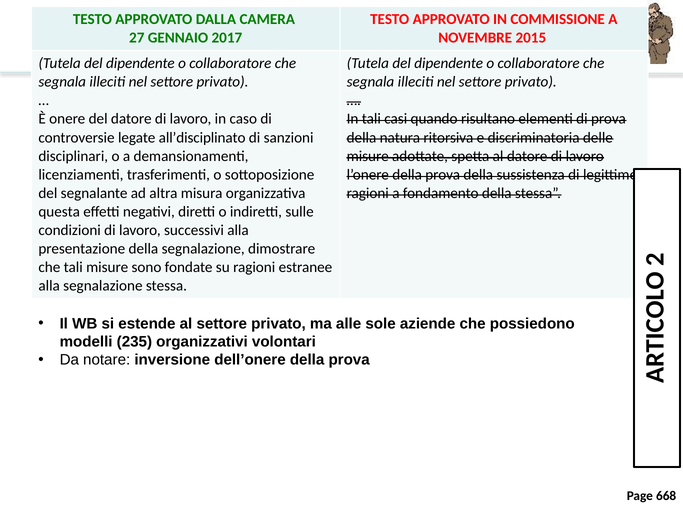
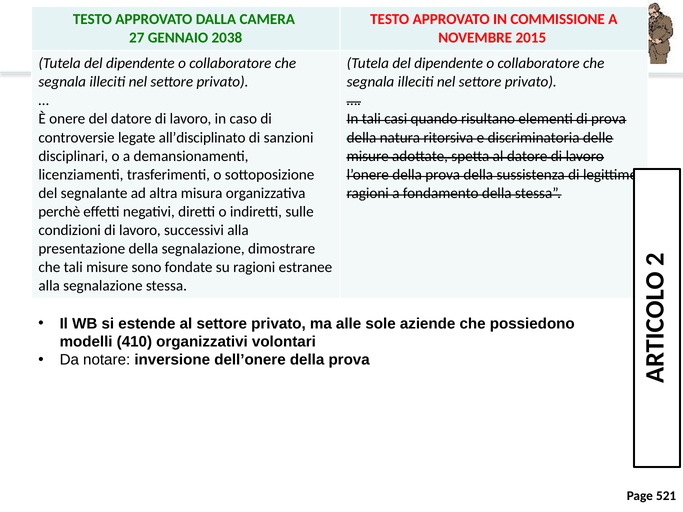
2017: 2017 -> 2038
questa: questa -> perchè
235: 235 -> 410
668: 668 -> 521
